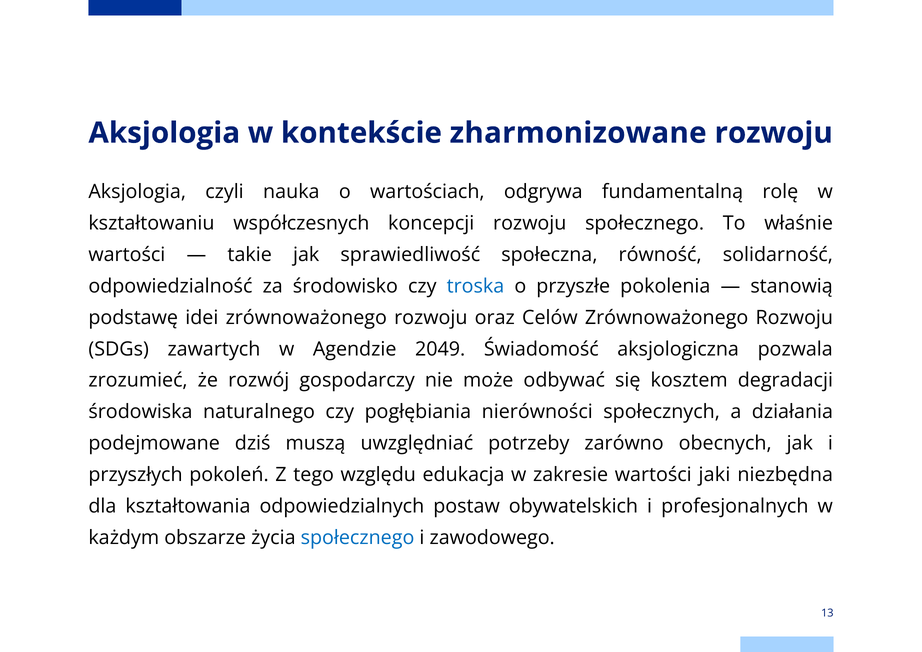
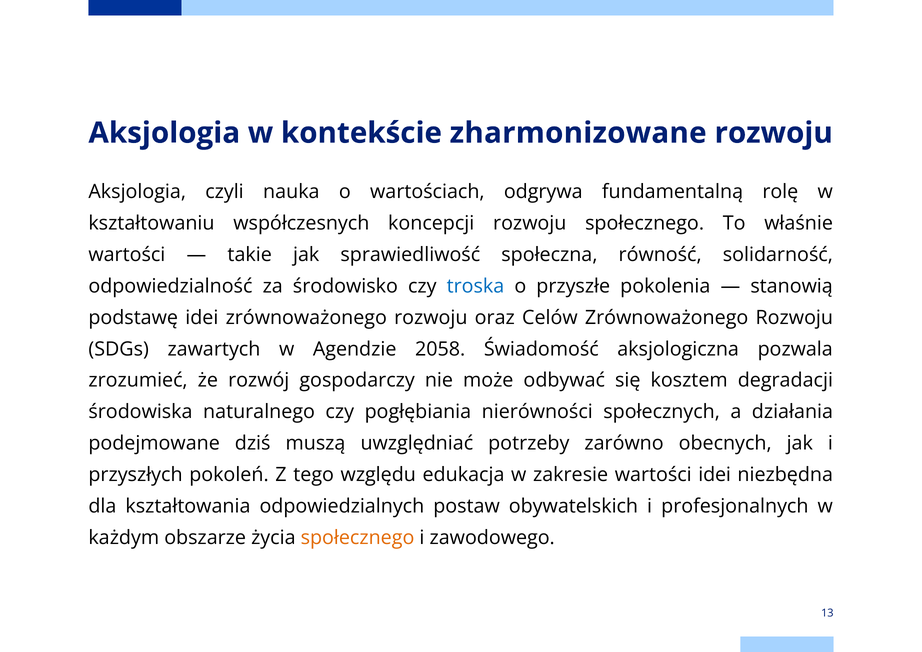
2049: 2049 -> 2058
wartości jaki: jaki -> idei
społecznego at (357, 538) colour: blue -> orange
